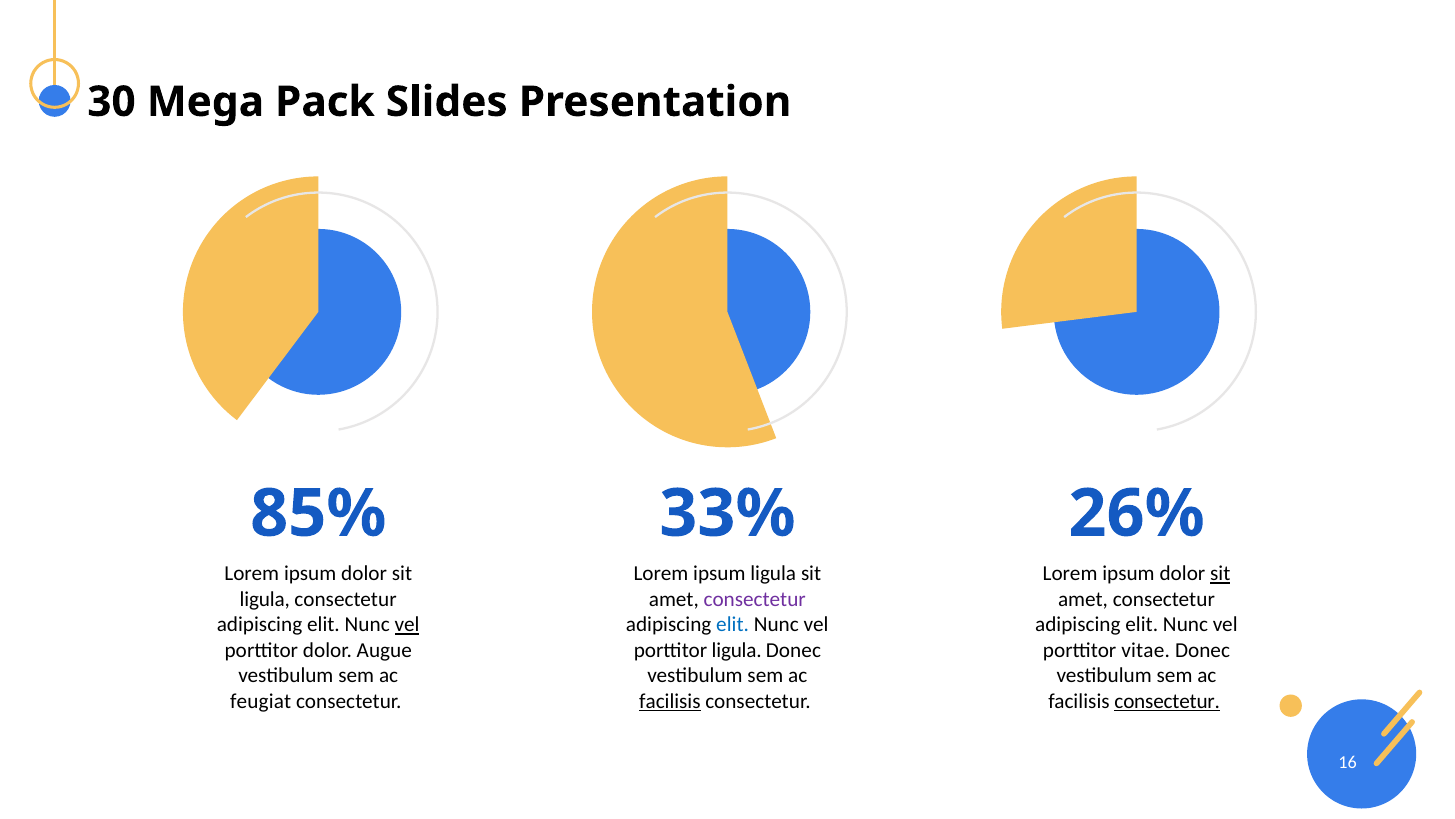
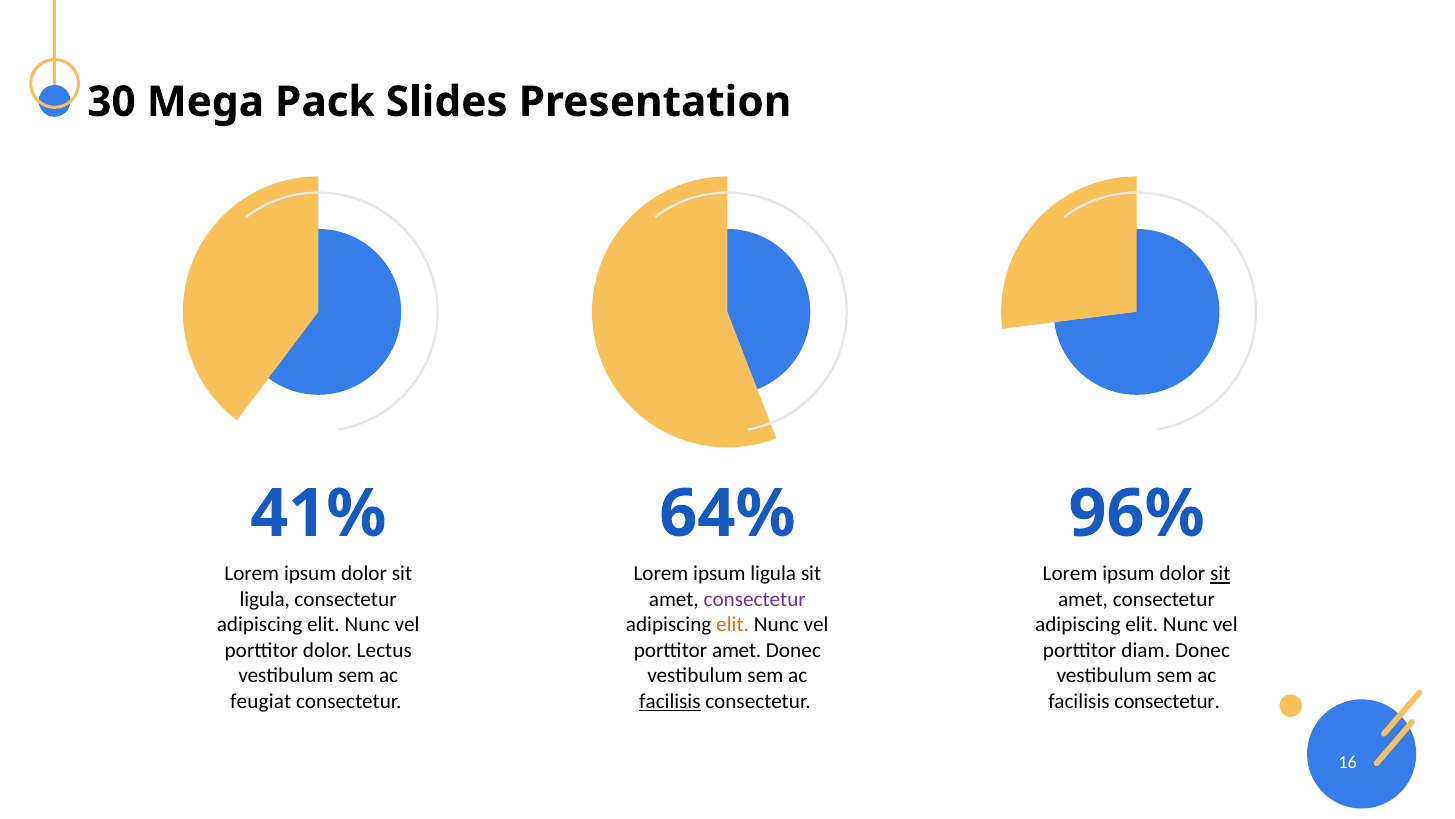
85%: 85% -> 41%
33%: 33% -> 64%
26%: 26% -> 96%
vel at (407, 624) underline: present -> none
elit at (733, 624) colour: blue -> orange
Augue: Augue -> Lectus
porttitor ligula: ligula -> amet
vitae: vitae -> diam
consectetur at (1167, 701) underline: present -> none
